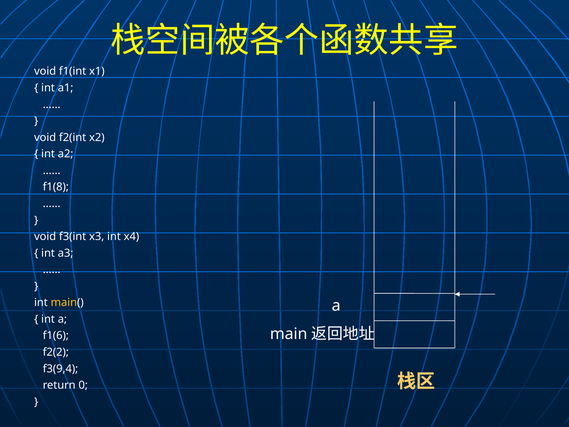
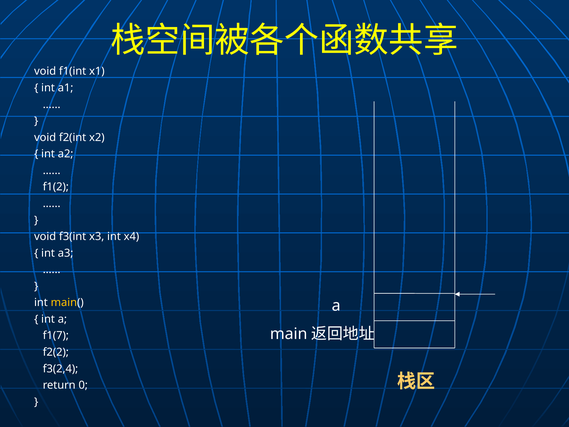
f1(8: f1(8 -> f1(2
f1(6: f1(6 -> f1(7
f3(9,4: f3(9,4 -> f3(2,4
